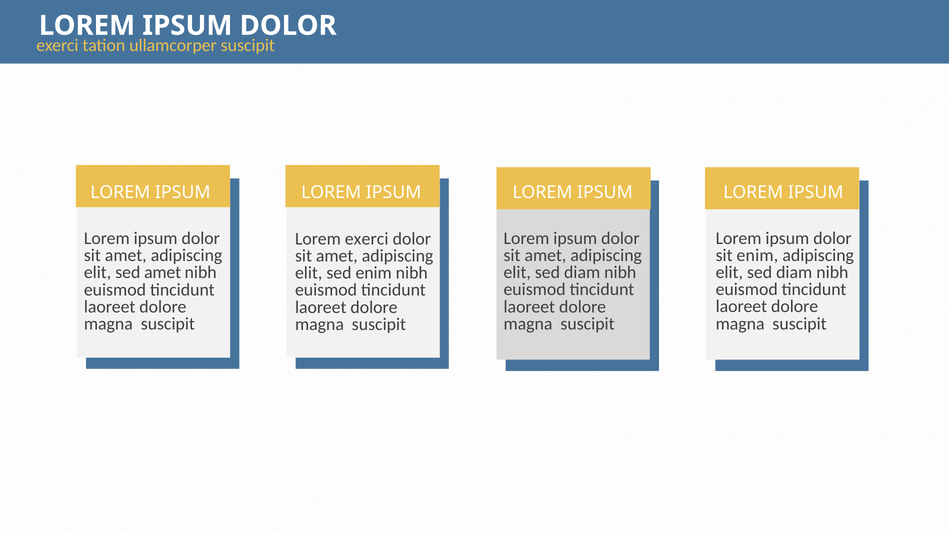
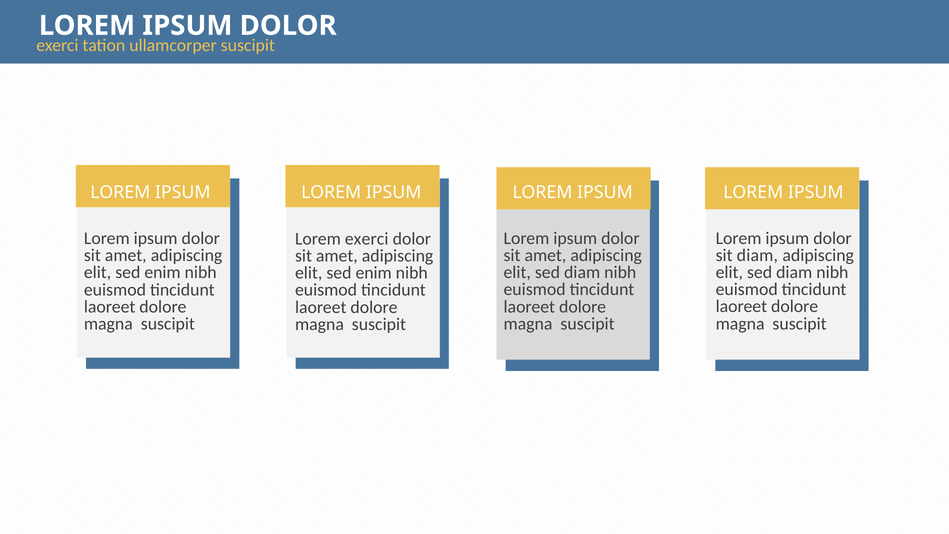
sit enim: enim -> diam
amet at (163, 272): amet -> enim
